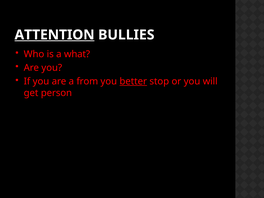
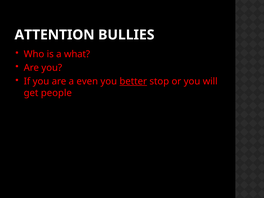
ATTENTION underline: present -> none
from: from -> even
person: person -> people
